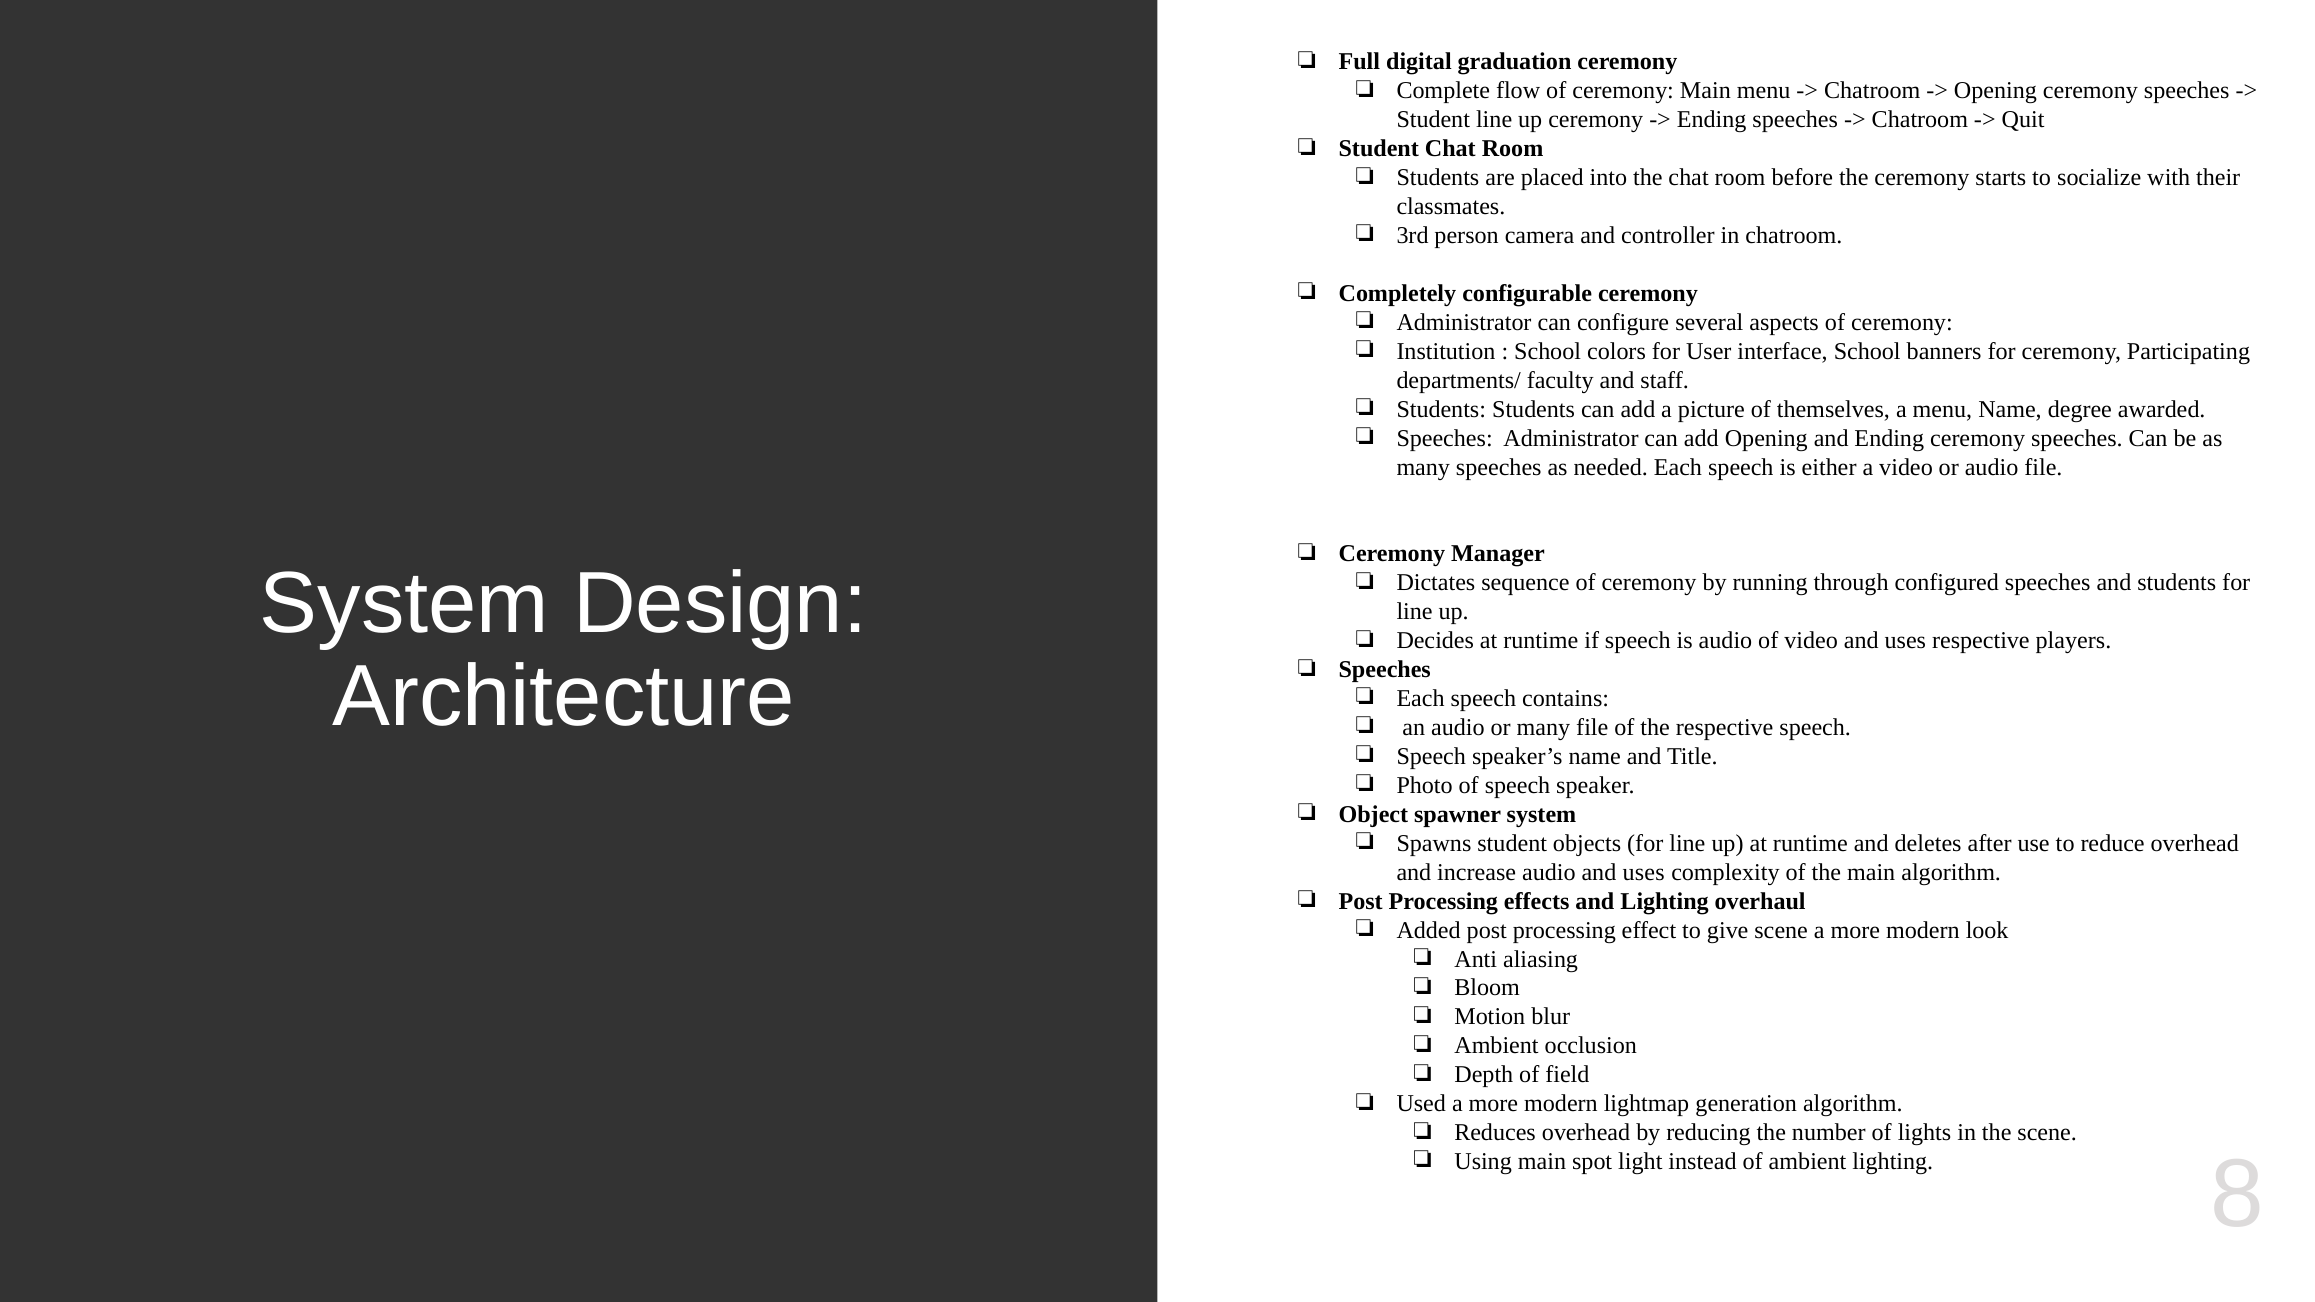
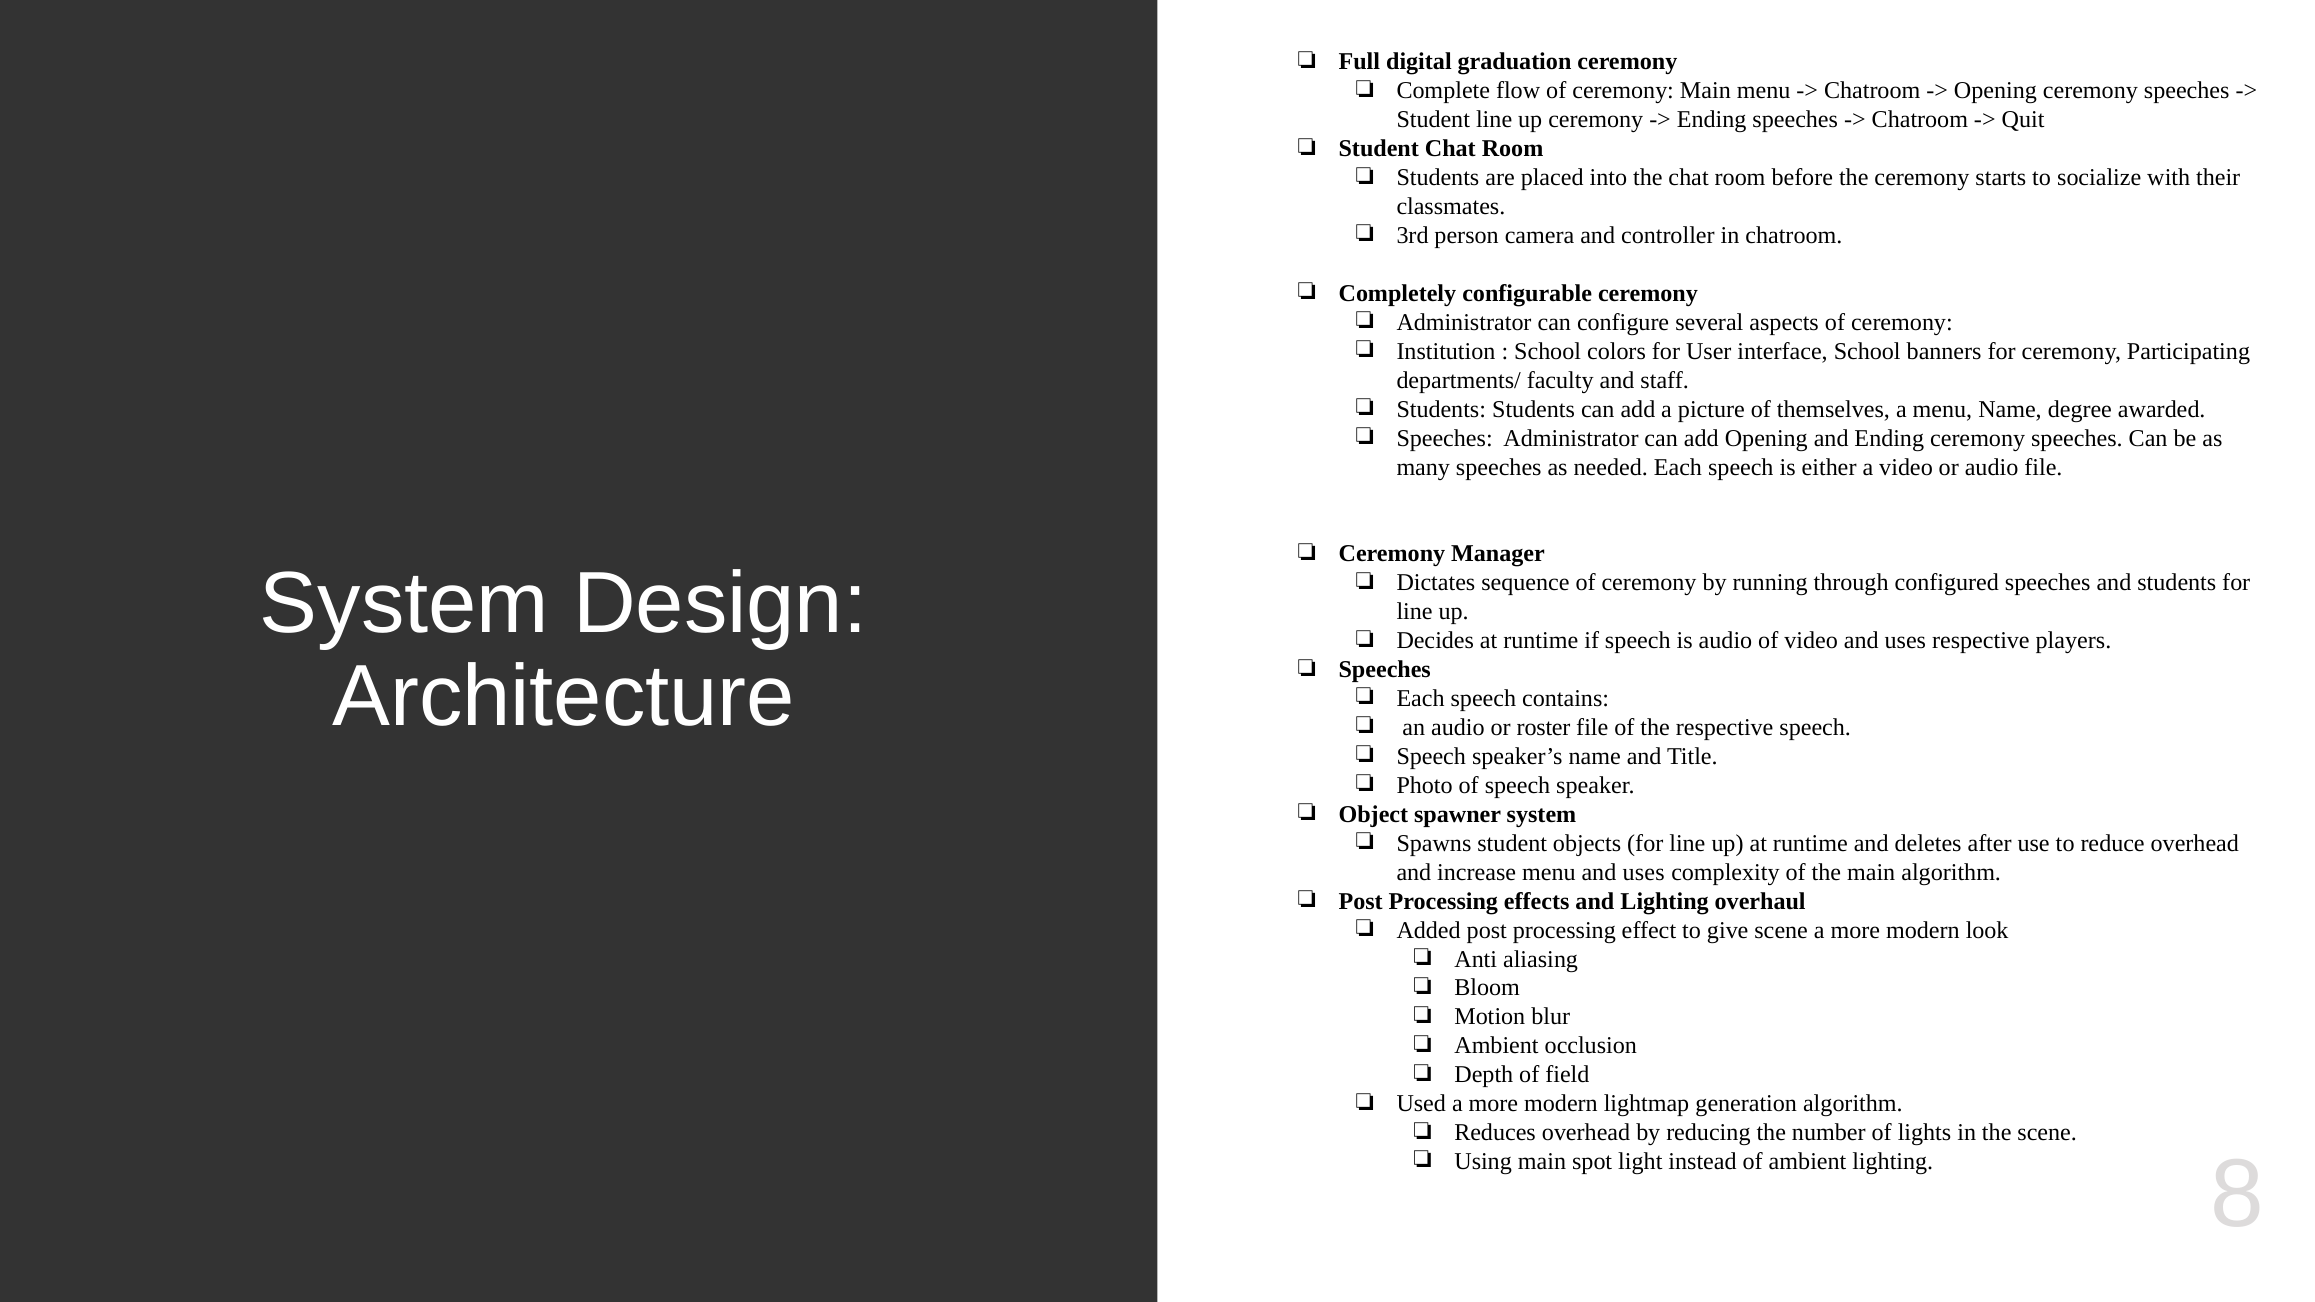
or many: many -> roster
increase audio: audio -> menu
